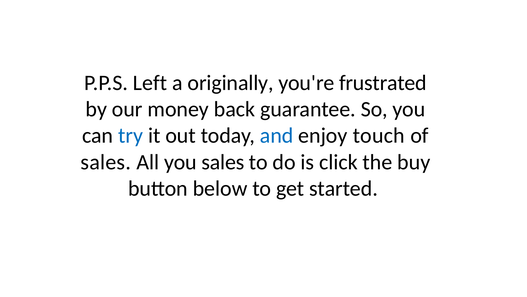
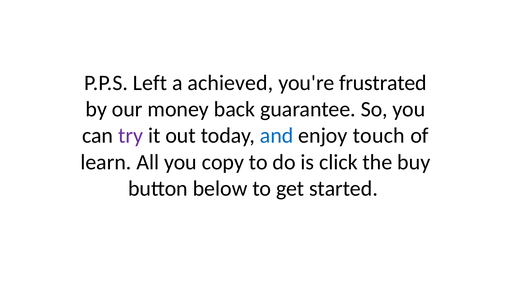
originally: originally -> achieved
try colour: blue -> purple
sales at (106, 162): sales -> learn
you sales: sales -> copy
